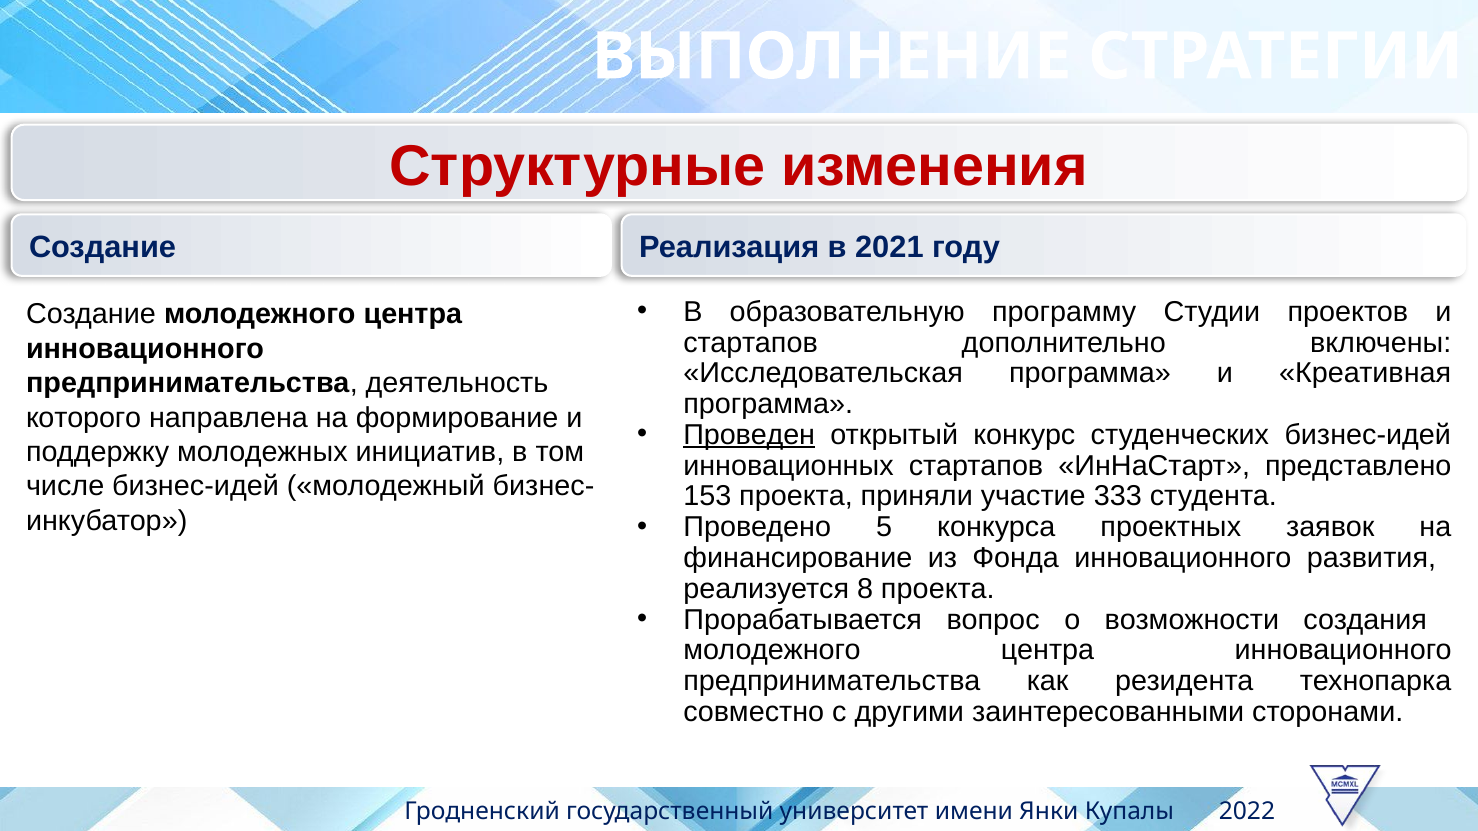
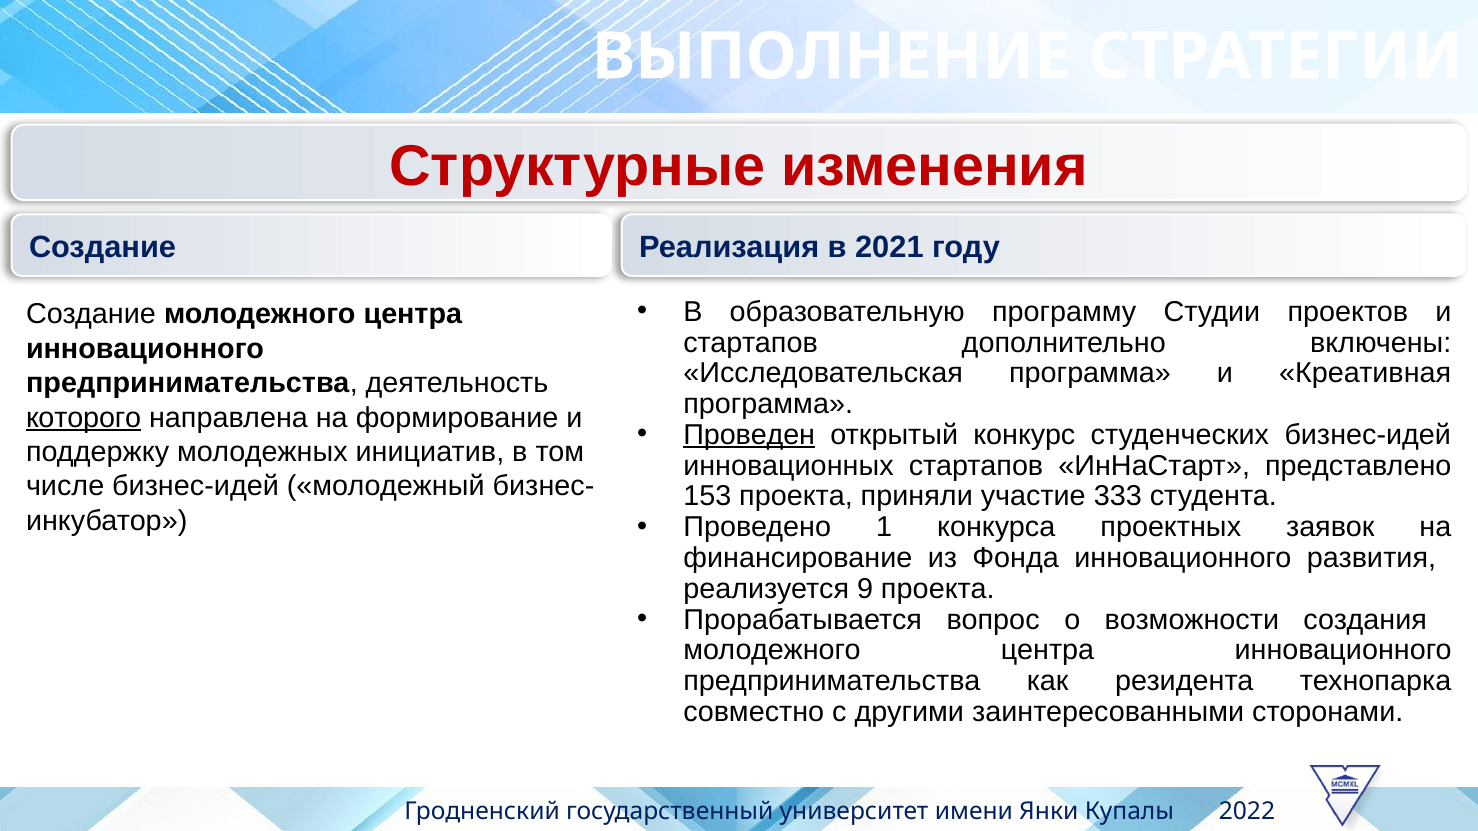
которого underline: none -> present
5: 5 -> 1
8: 8 -> 9
